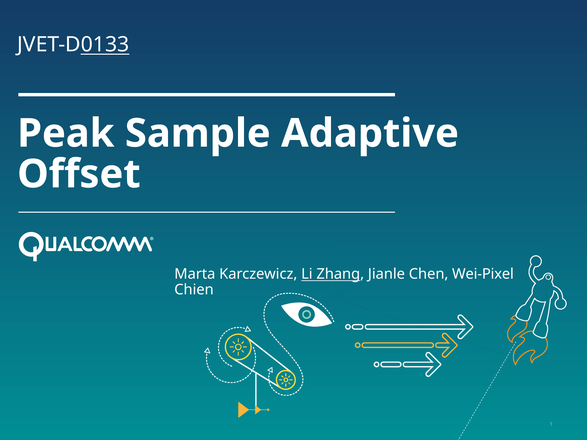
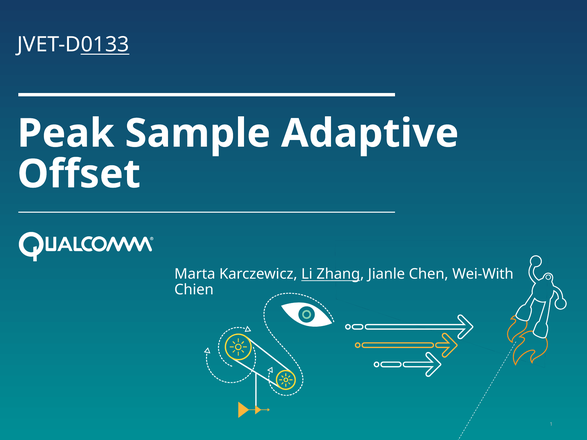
Wei-Pixel: Wei-Pixel -> Wei-With
